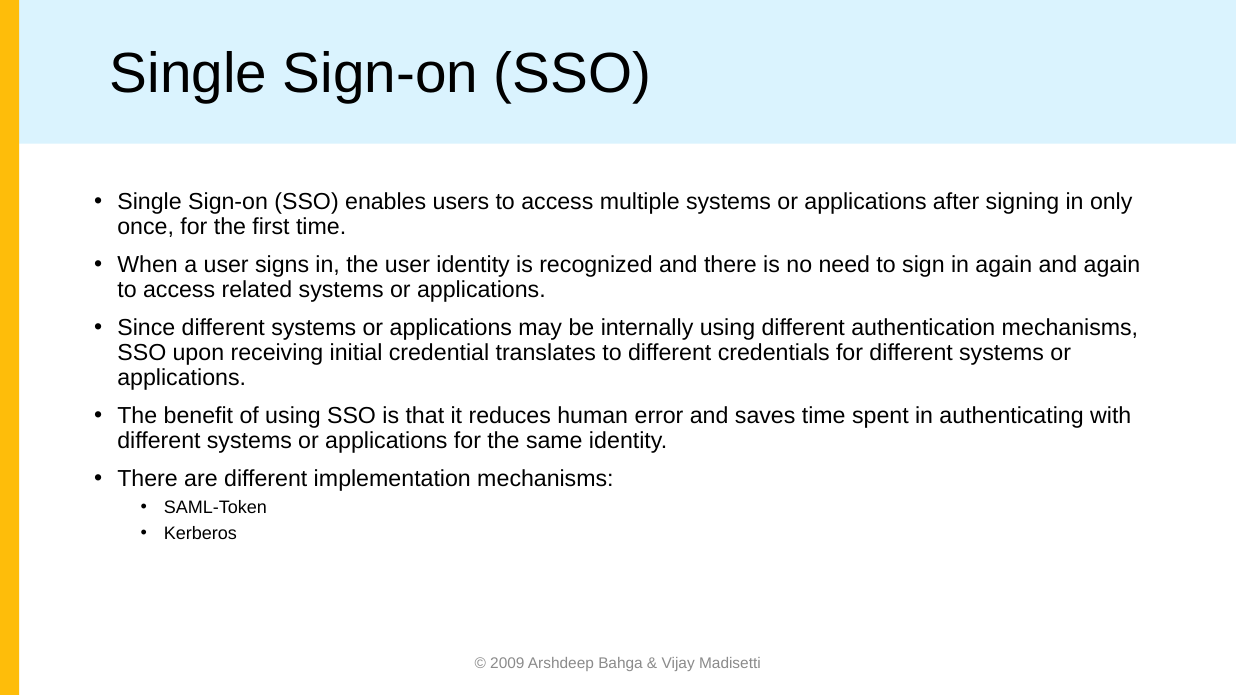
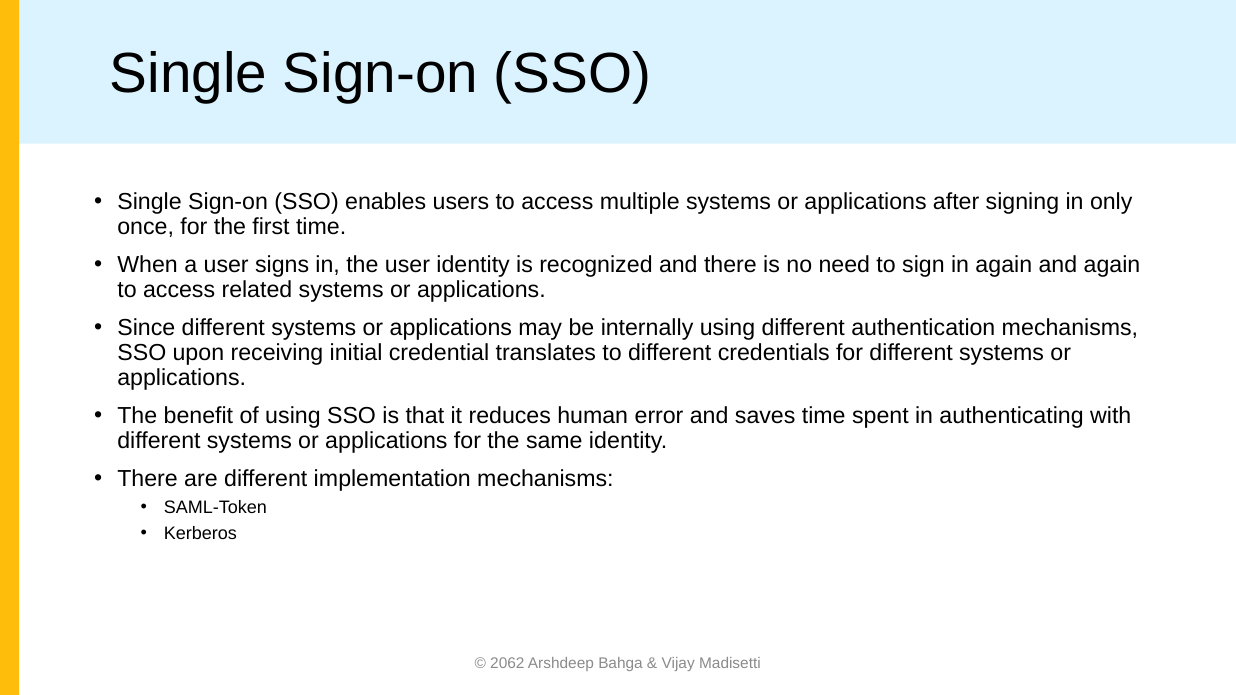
2009: 2009 -> 2062
